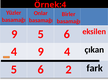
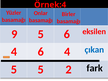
4 9: 9 -> 6
çıkan colour: black -> blue
5 6: 6 -> 5
